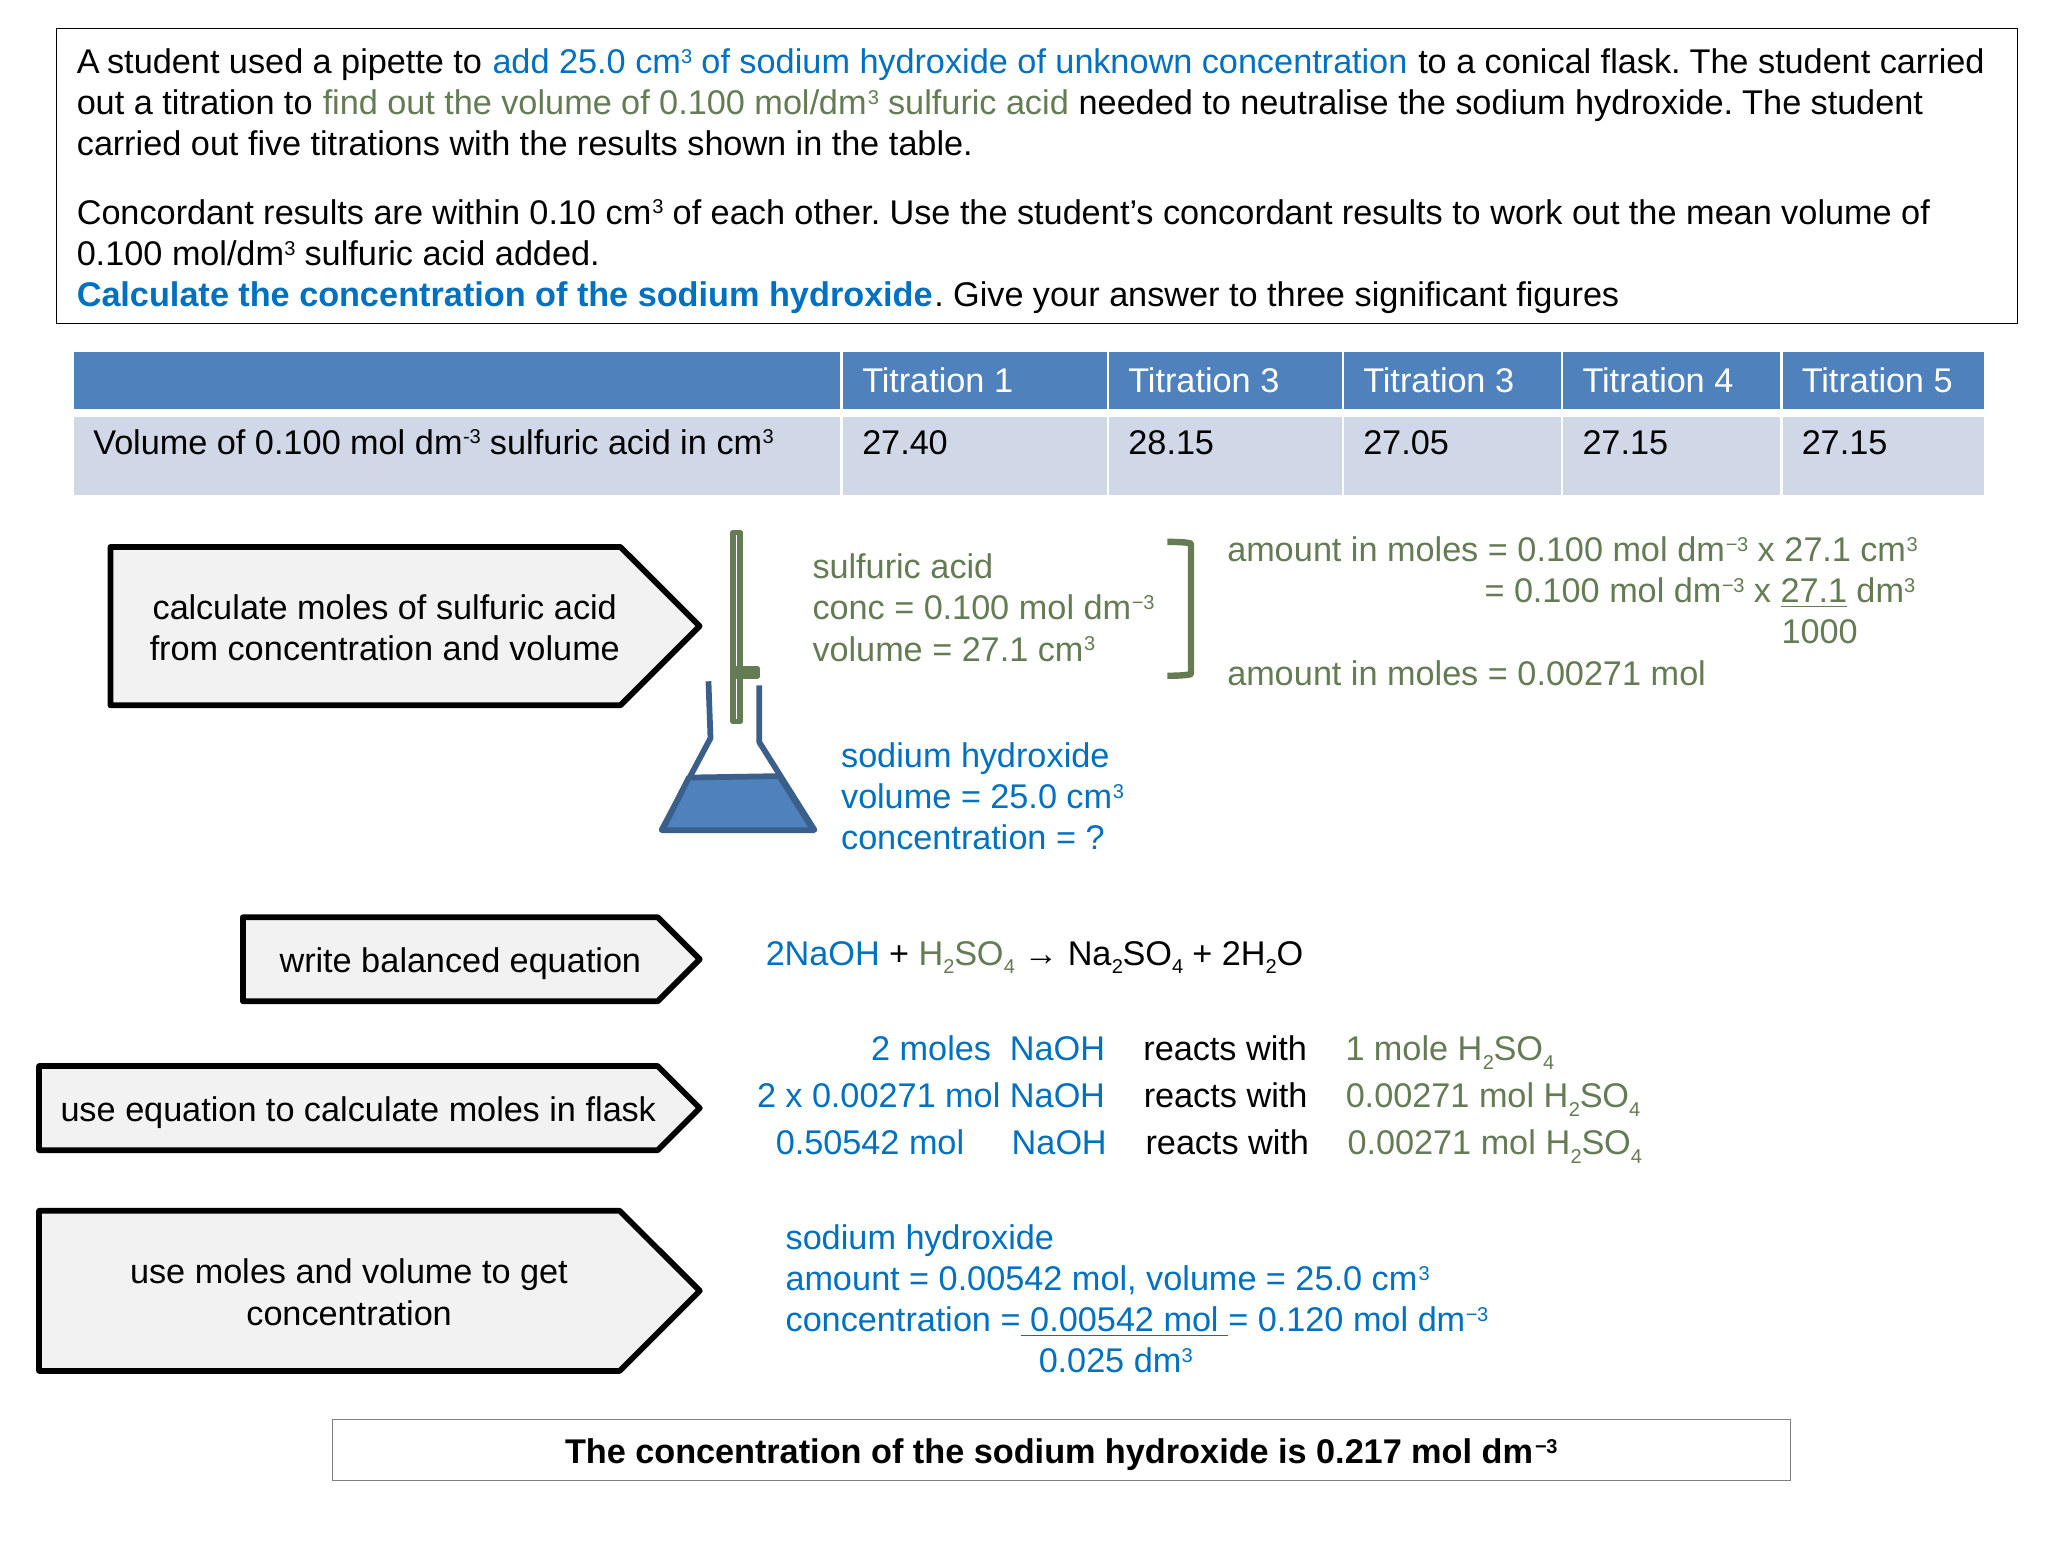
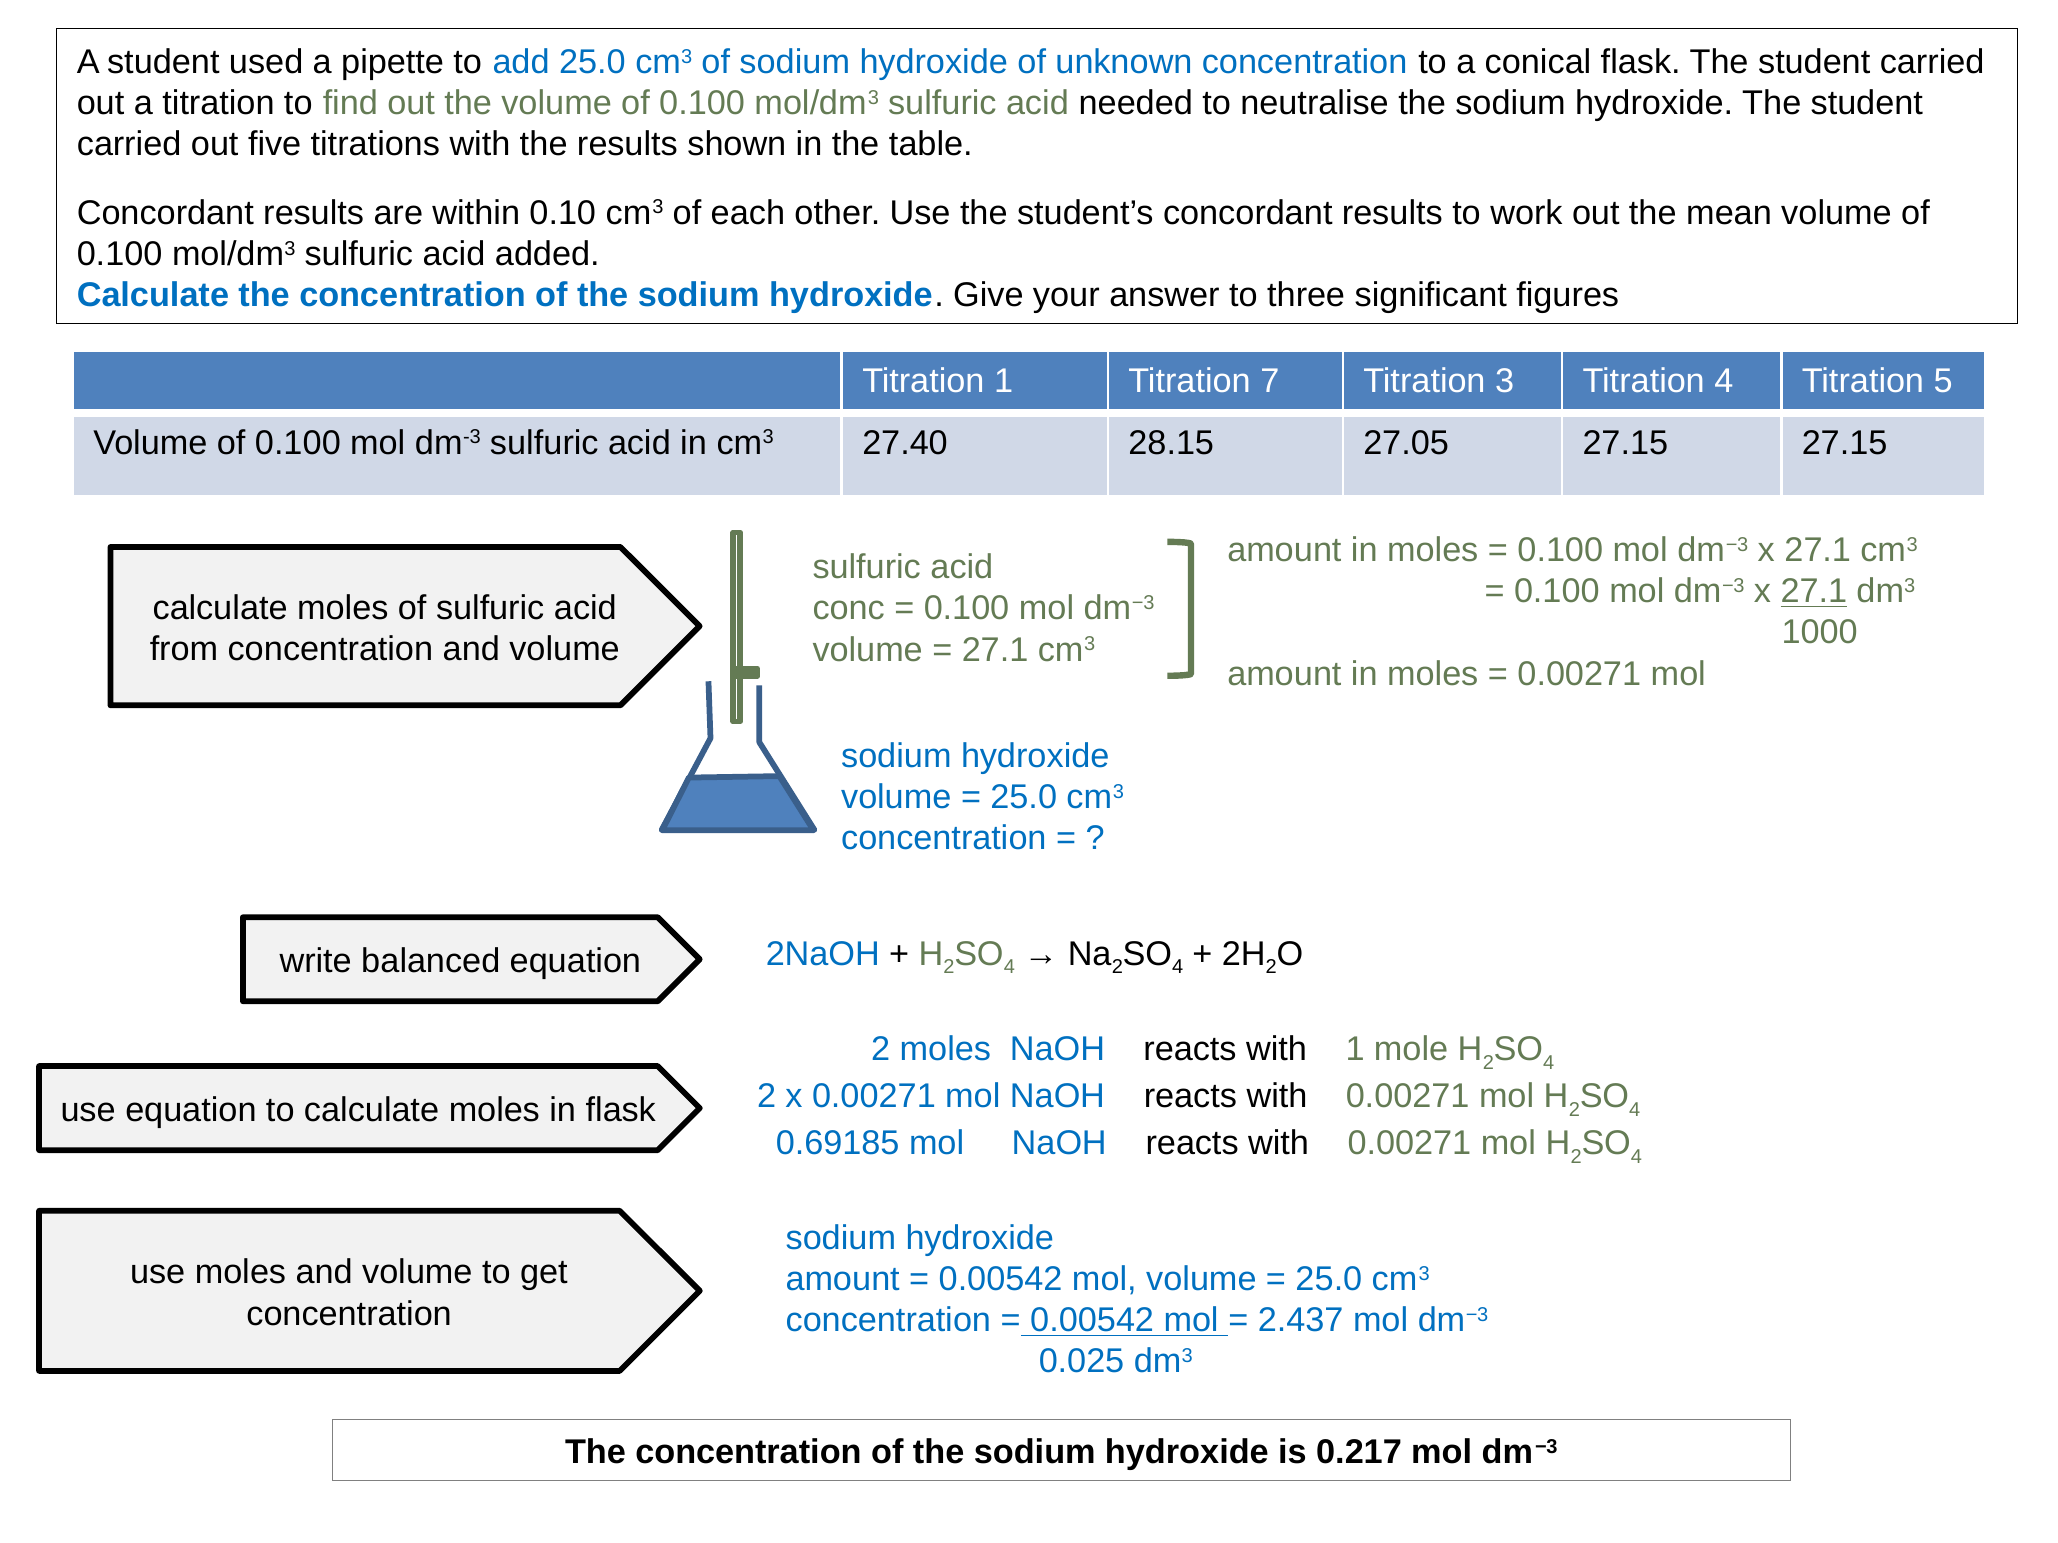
1 Titration 3: 3 -> 7
0.50542: 0.50542 -> 0.69185
0.120: 0.120 -> 2.437
